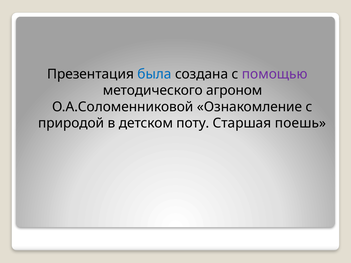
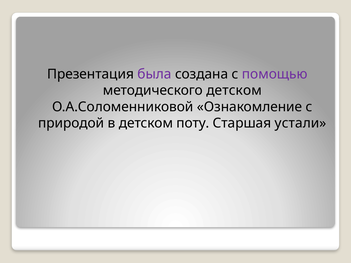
была colour: blue -> purple
методического агроном: агроном -> детском
поешь: поешь -> устали
